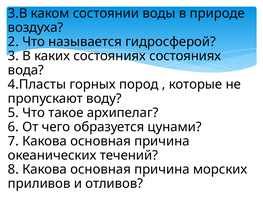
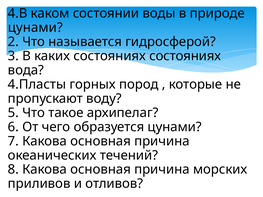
3.В: 3.В -> 4.В
воздуха at (35, 28): воздуха -> цунами
